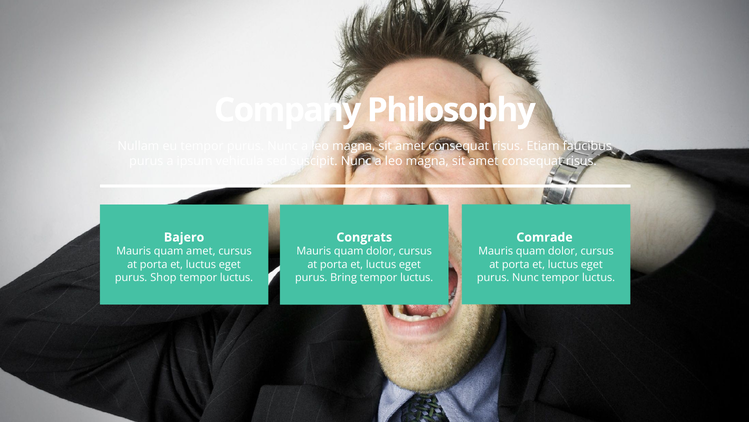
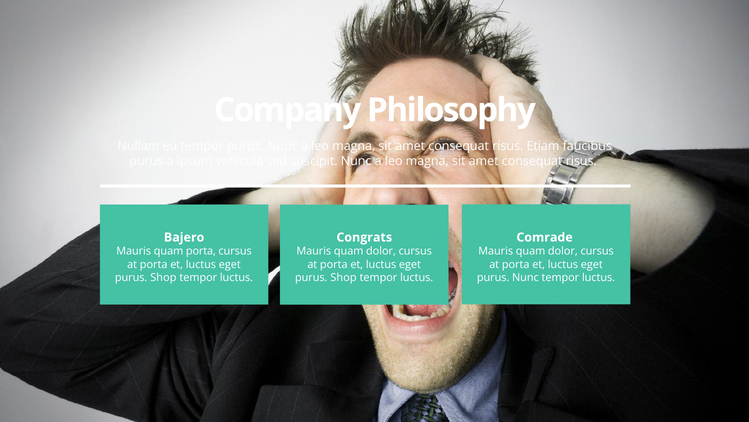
quam amet: amet -> porta
Bring at (344, 277): Bring -> Shop
